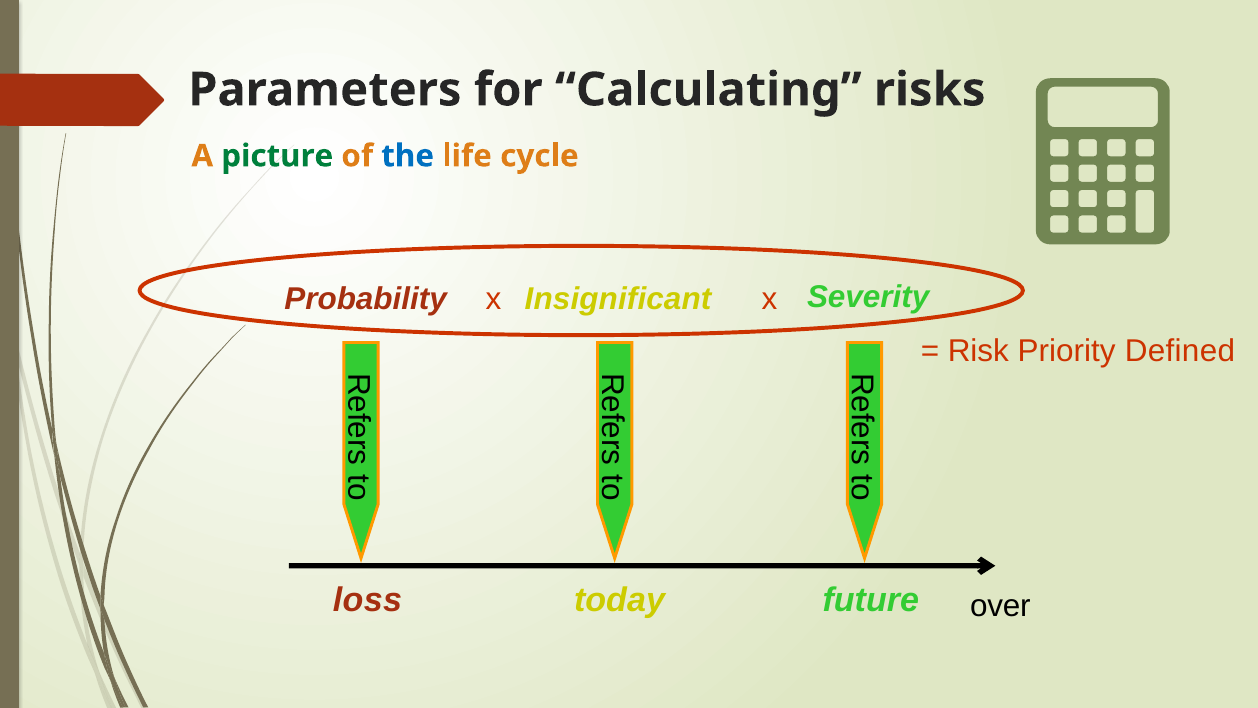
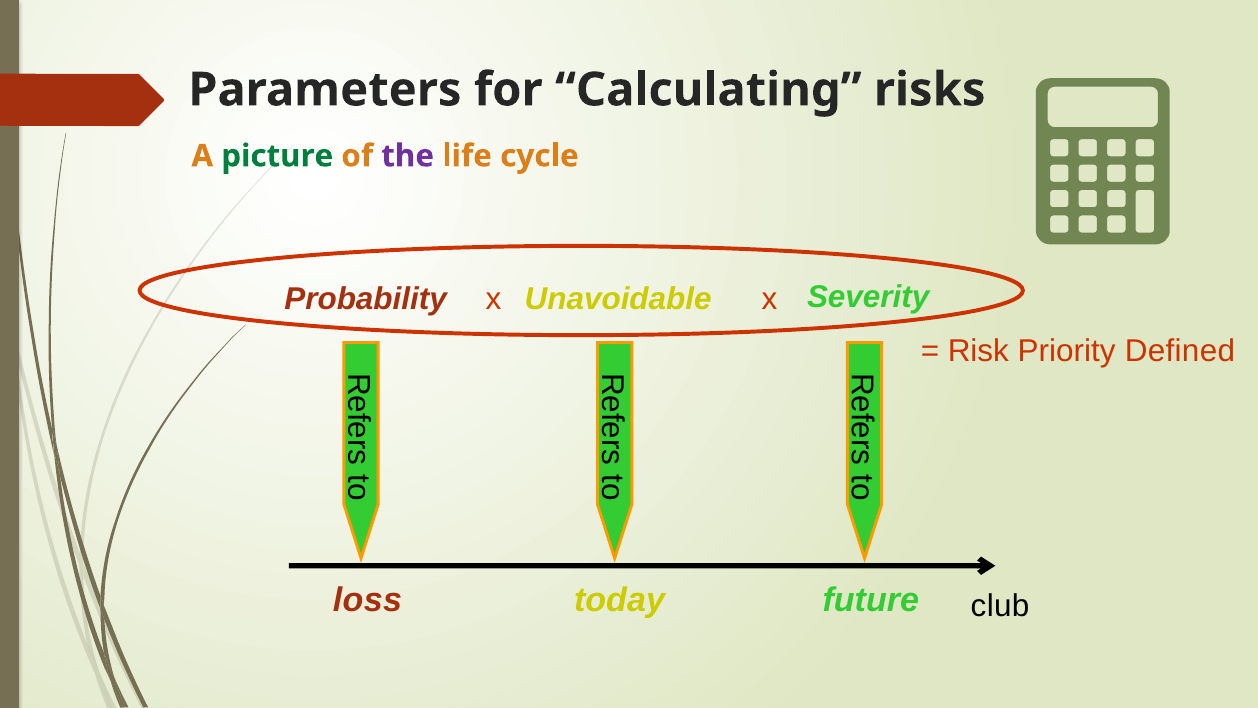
the colour: blue -> purple
Insignificant: Insignificant -> Unavoidable
over: over -> club
